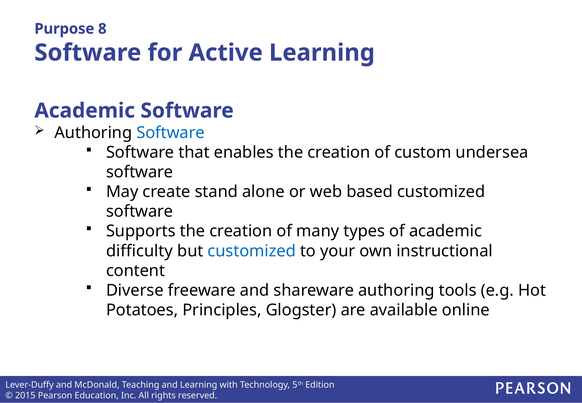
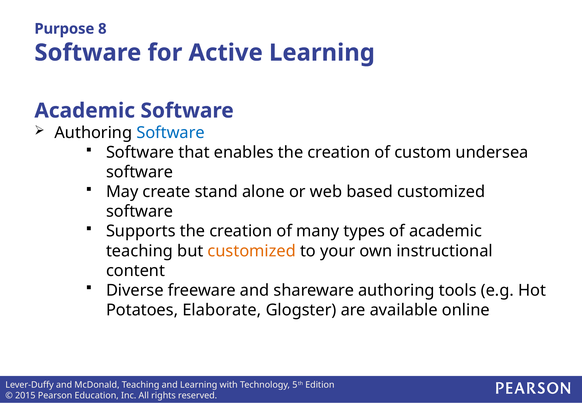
difficulty at (139, 251): difficulty -> teaching
customized at (252, 251) colour: blue -> orange
Principles: Principles -> Elaborate
